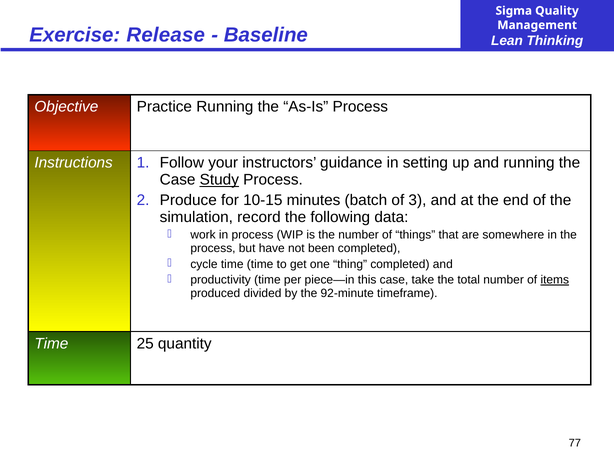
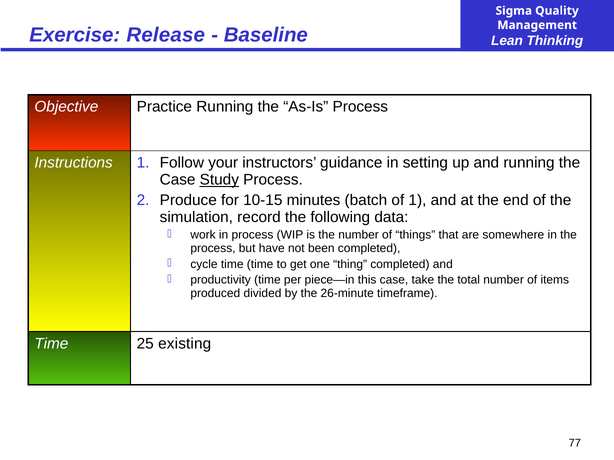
of 3: 3 -> 1
items underline: present -> none
92-minute: 92-minute -> 26-minute
quantity: quantity -> existing
